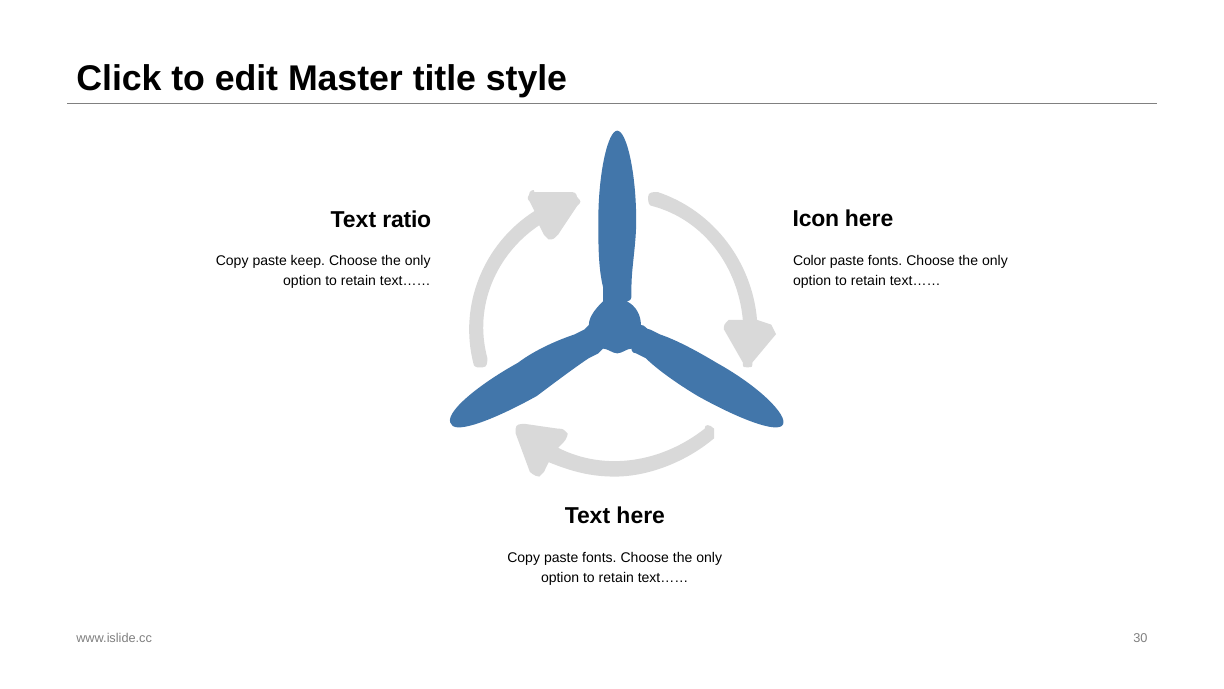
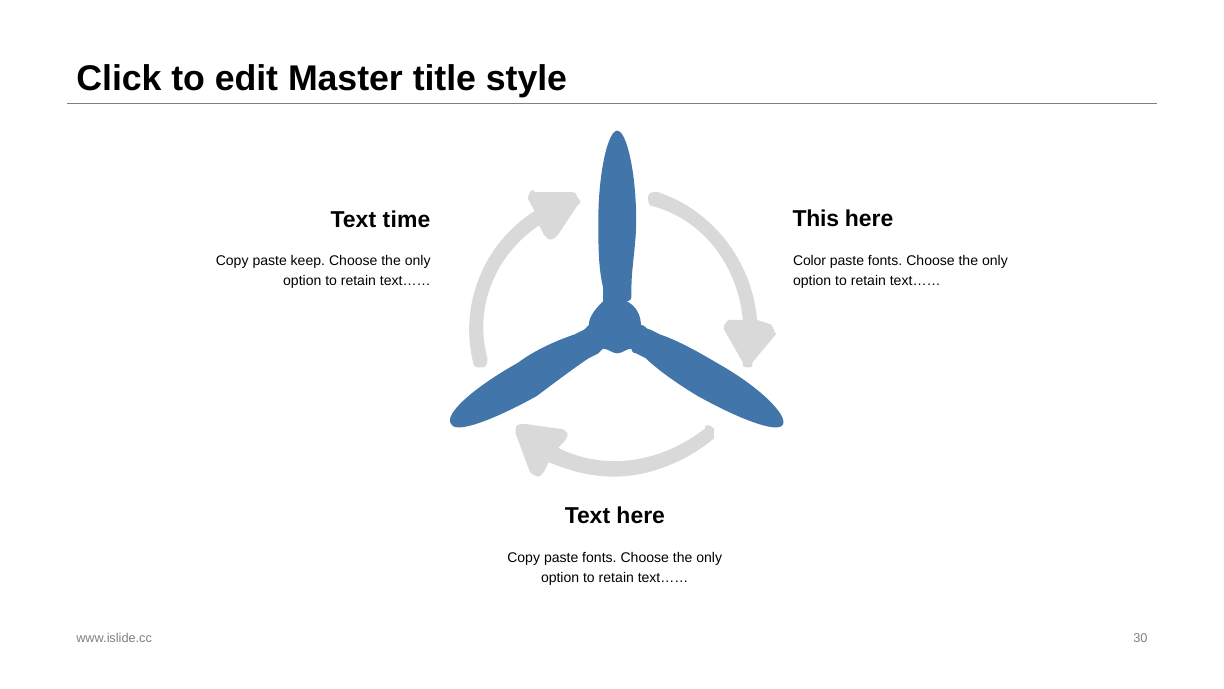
Icon: Icon -> This
ratio: ratio -> time
